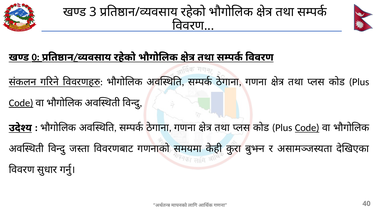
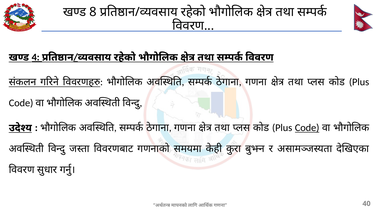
3: 3 -> 8
0: 0 -> 4
Code at (21, 103) underline: present -> none
